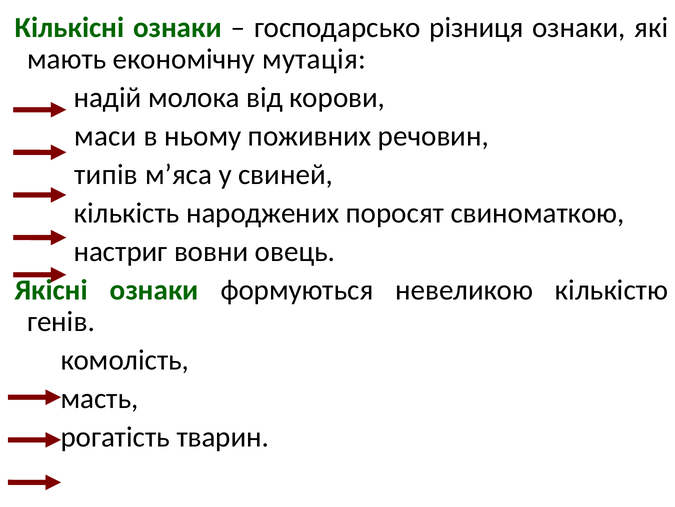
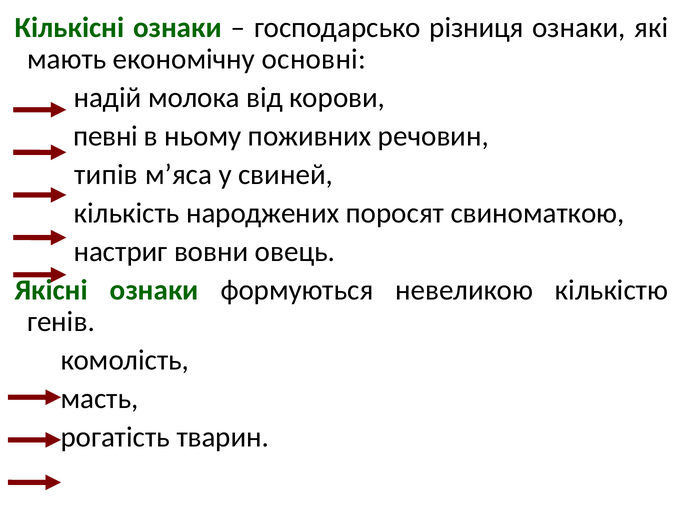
мутація: мутація -> основні
маси: маси -> певні
